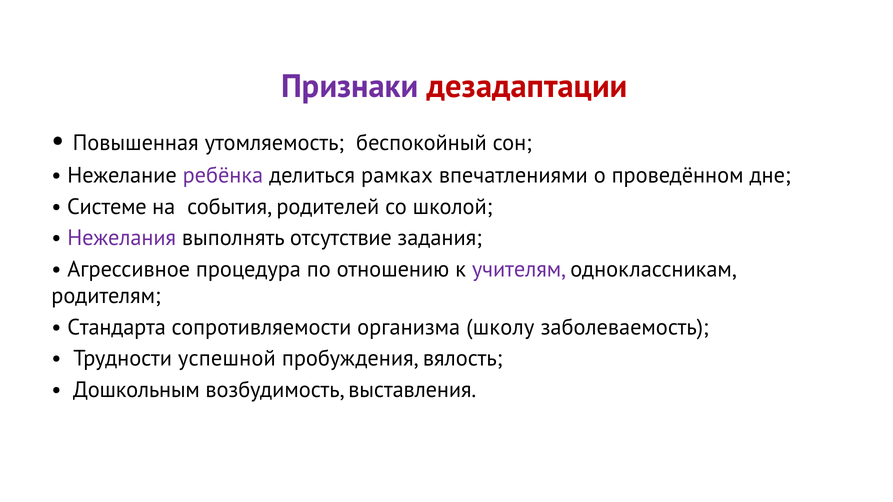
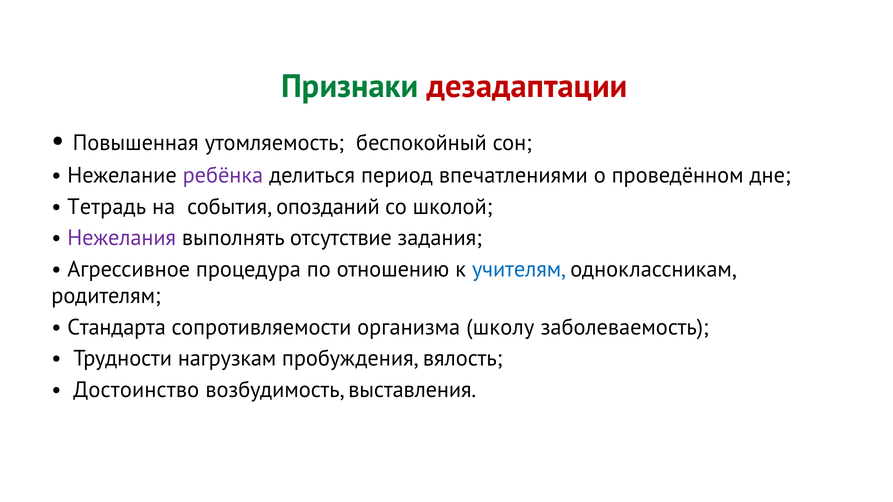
Признаки colour: purple -> green
рамках: рамках -> период
Системе: Системе -> Тетрадь
родителей: родителей -> опозданий
учителям colour: purple -> blue
успешной: успешной -> нагрузкам
Дошкольным: Дошкольным -> Достоинство
